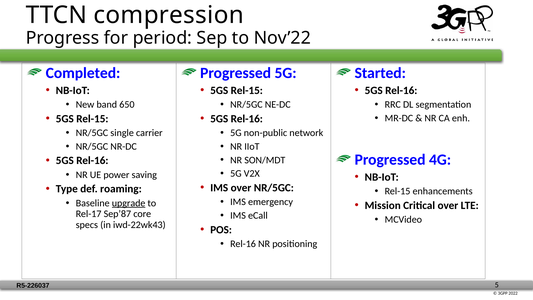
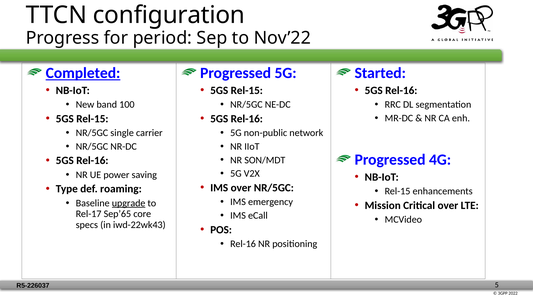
compression: compression -> configuration
Completed underline: none -> present
650: 650 -> 100
Sep’87: Sep’87 -> Sep’65
